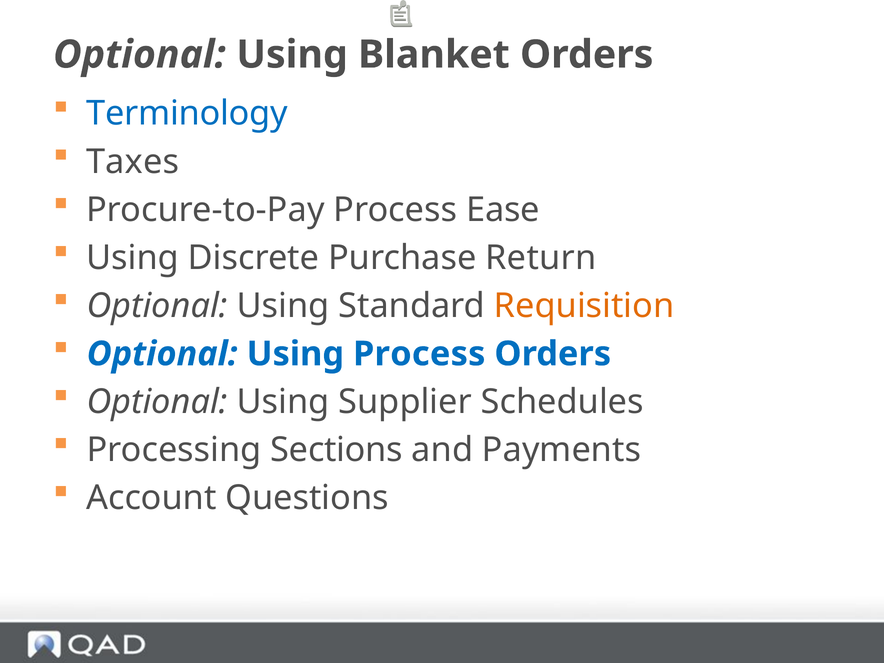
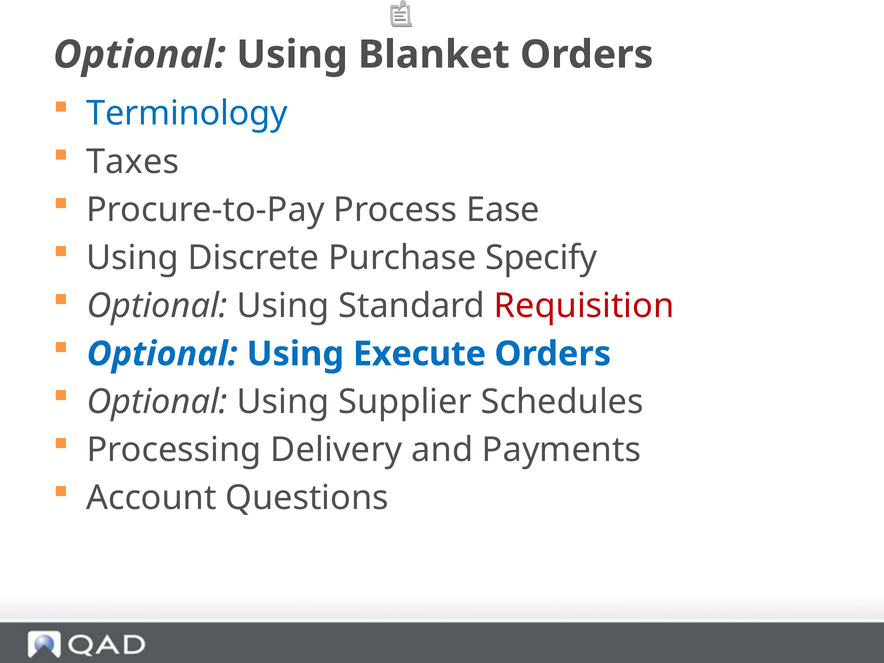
Return: Return -> Specify
Requisition colour: orange -> red
Using Process: Process -> Execute
Sections: Sections -> Delivery
